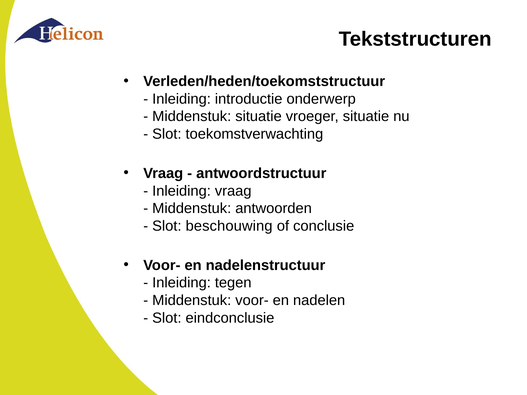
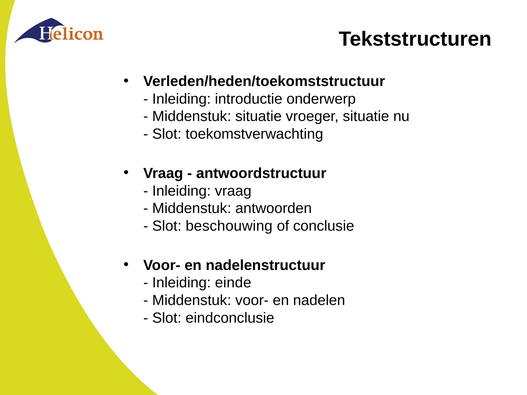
tegen: tegen -> einde
